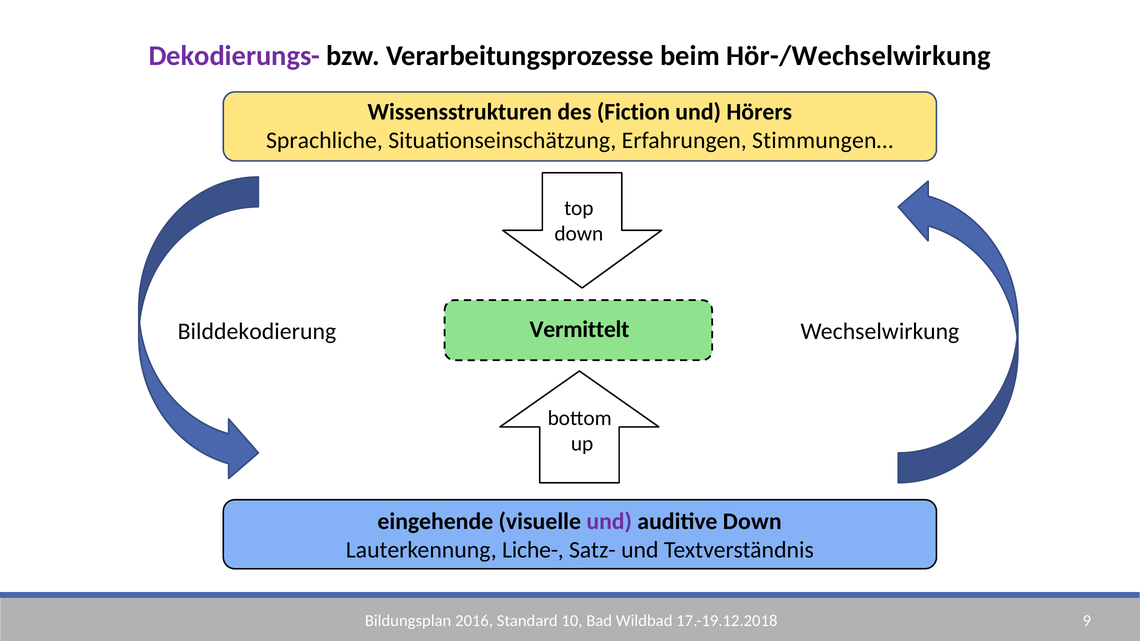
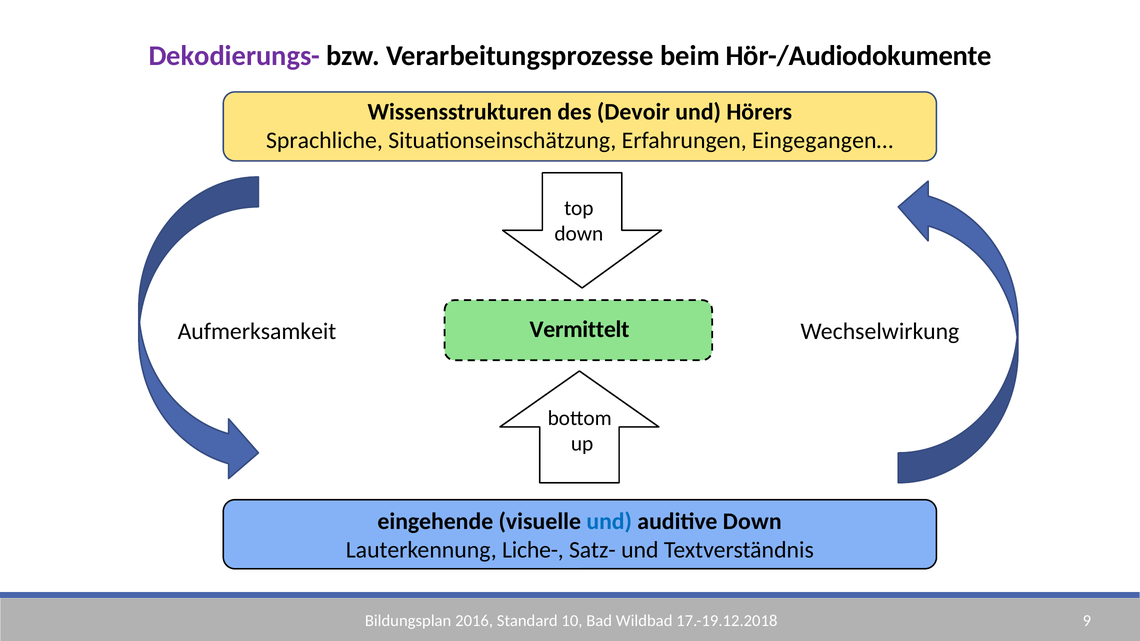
Hör-/Wechselwirkung: Hör-/Wechselwirkung -> Hör-/Audiodokumente
Fiction: Fiction -> Devoir
Stimmungen…: Stimmungen… -> Eingegangen…
Bilddekodierung: Bilddekodierung -> Aufmerksamkeit
und at (609, 521) colour: purple -> blue
